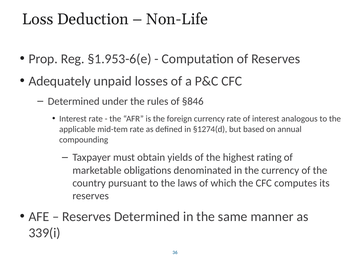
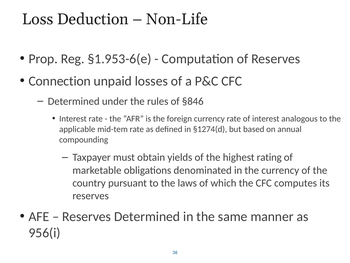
Adequately: Adequately -> Connection
339(i: 339(i -> 956(i
